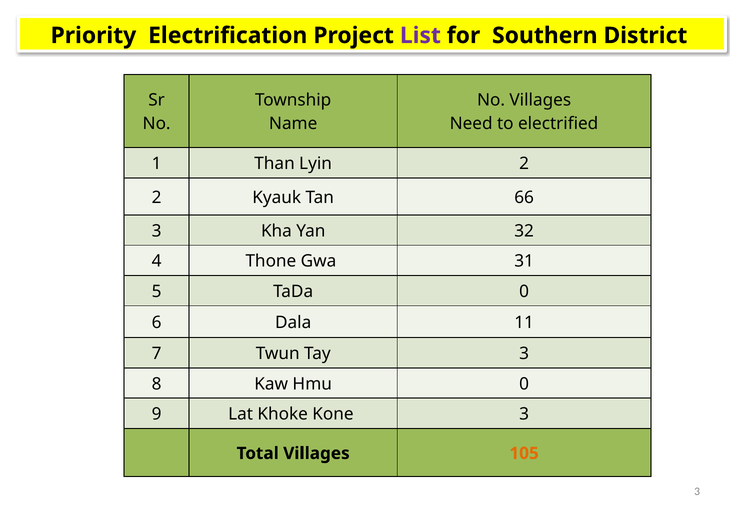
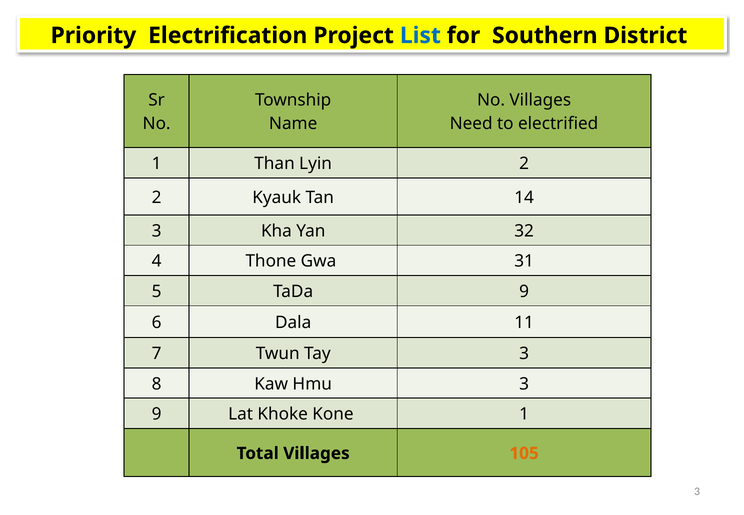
List colour: purple -> blue
66: 66 -> 14
TaDa 0: 0 -> 9
Hmu 0: 0 -> 3
Kone 3: 3 -> 1
